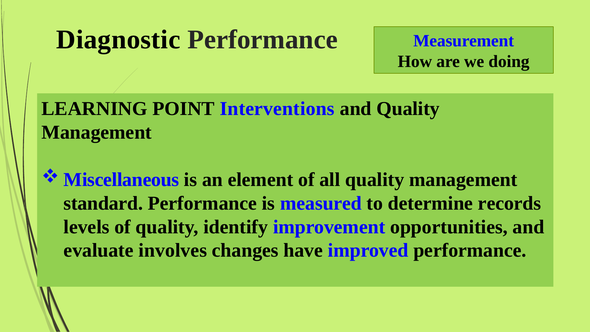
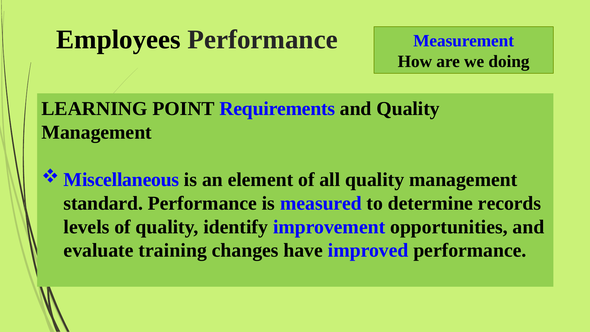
Diagnostic: Diagnostic -> Employees
Interventions: Interventions -> Requirements
involves: involves -> training
